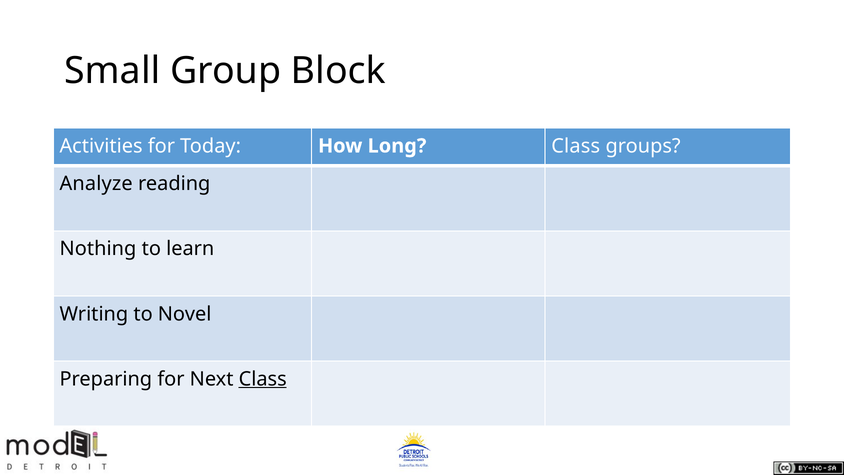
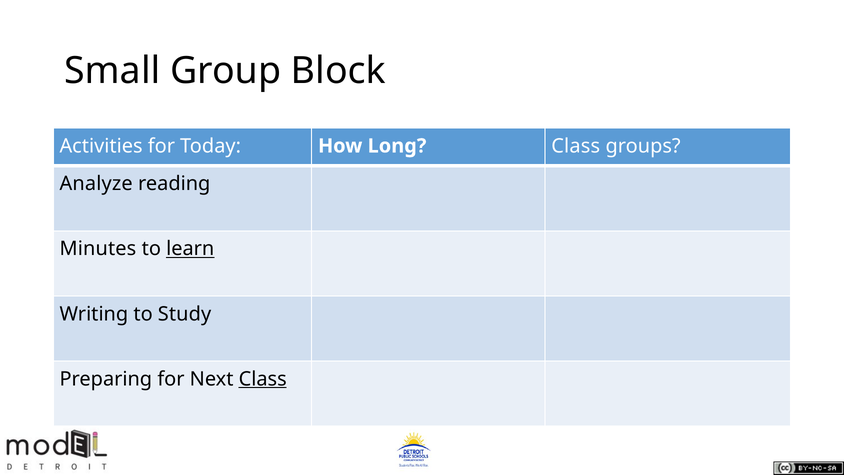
Nothing: Nothing -> Minutes
learn underline: none -> present
Novel: Novel -> Study
